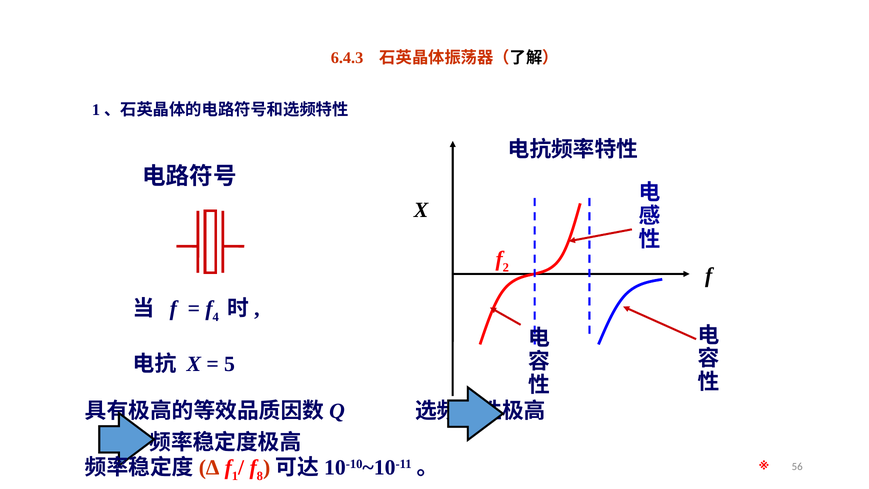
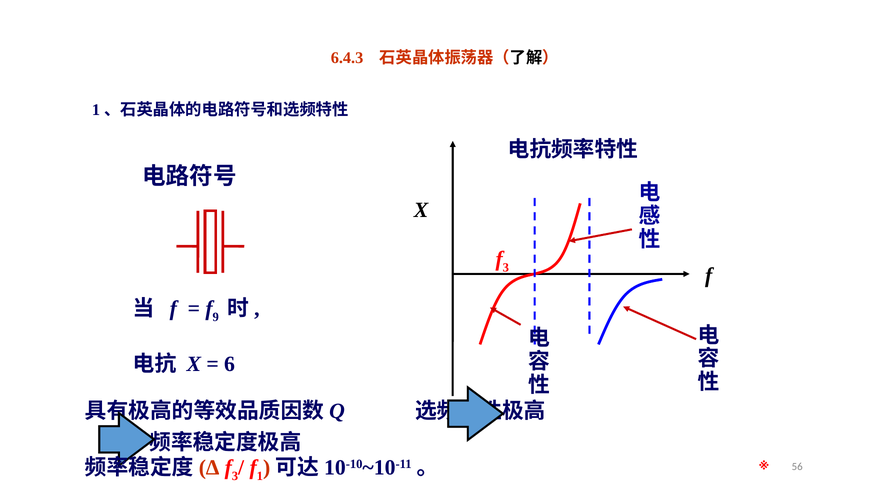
2 at (506, 267): 2 -> 3
4: 4 -> 9
5: 5 -> 6
1 at (235, 476): 1 -> 3
8: 8 -> 1
